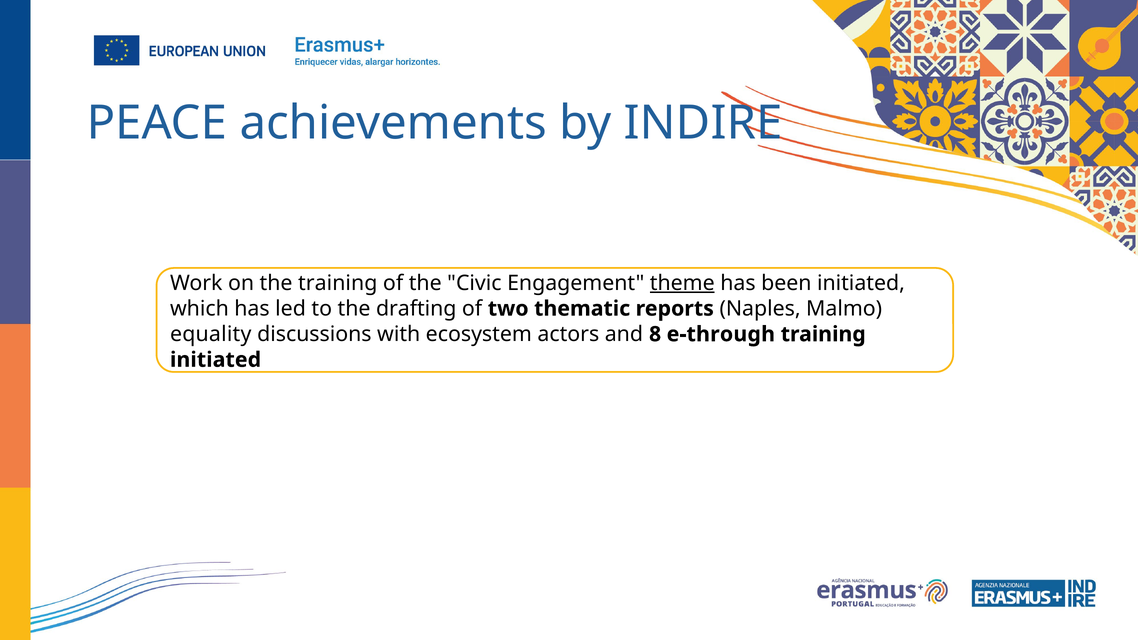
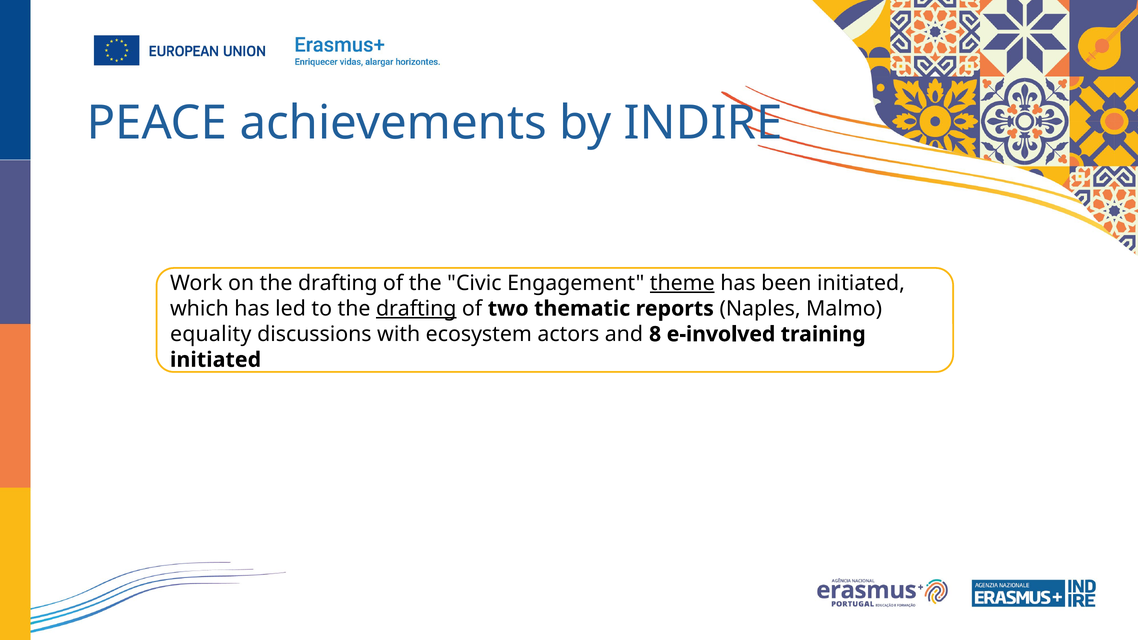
on the training: training -> drafting
drafting at (416, 309) underline: none -> present
e-through: e-through -> e-involved
